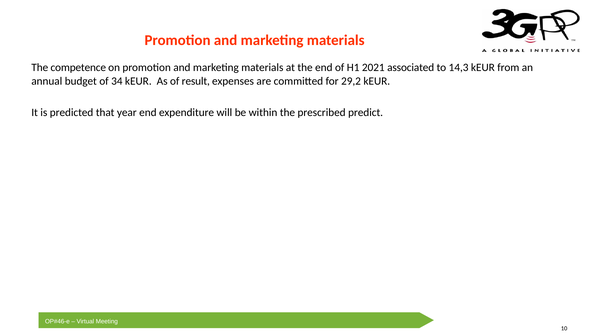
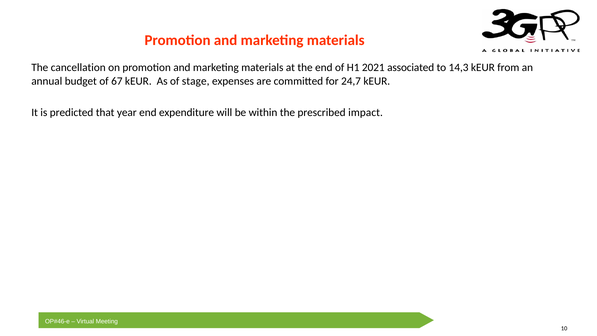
competence: competence -> cancellation
34: 34 -> 67
result: result -> stage
29,2: 29,2 -> 24,7
predict: predict -> impact
